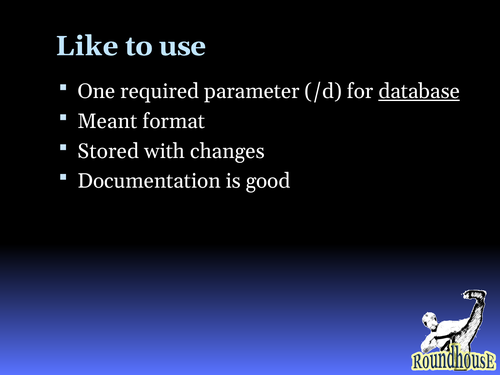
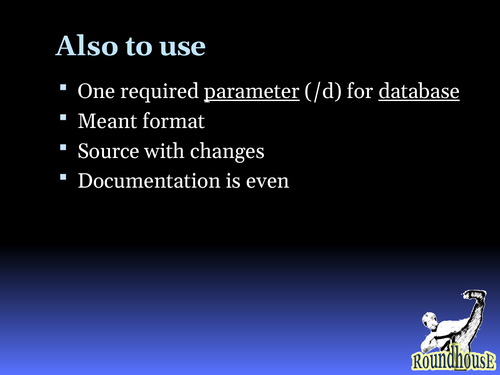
Like: Like -> Also
parameter underline: none -> present
Stored: Stored -> Source
good: good -> even
